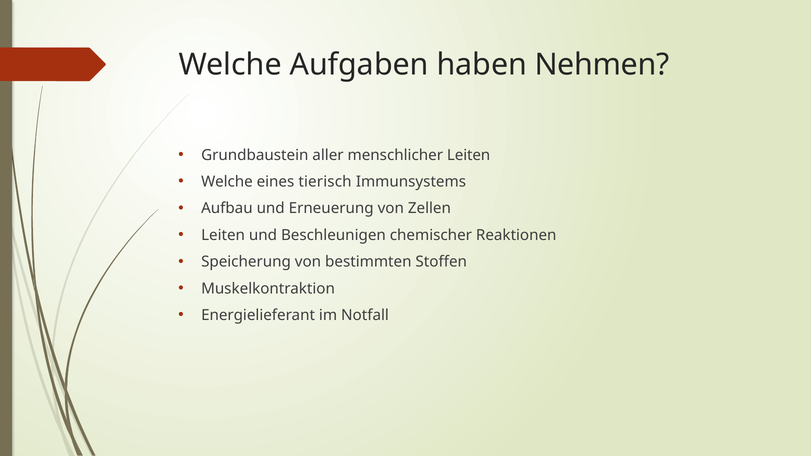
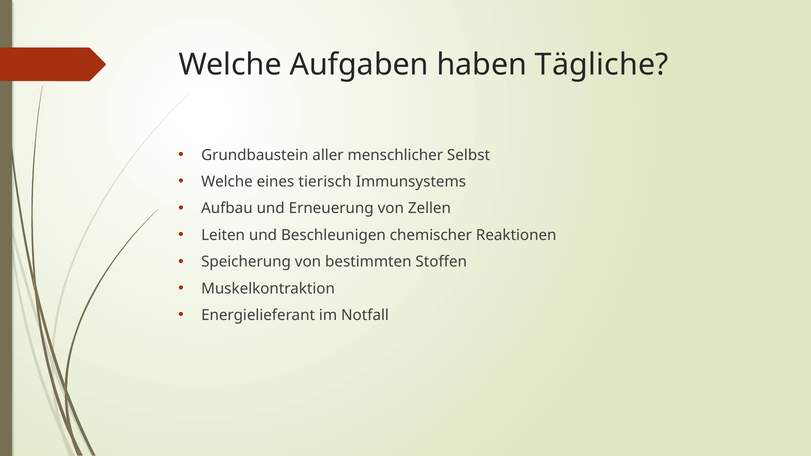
Nehmen: Nehmen -> Tägliche
menschlicher Leiten: Leiten -> Selbst
